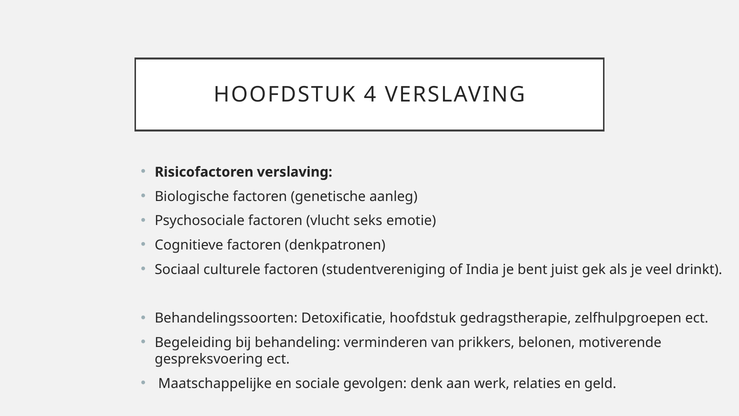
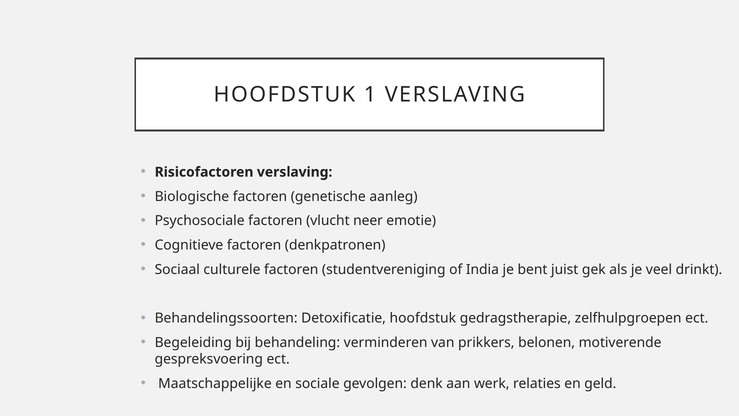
4: 4 -> 1
seks: seks -> neer
